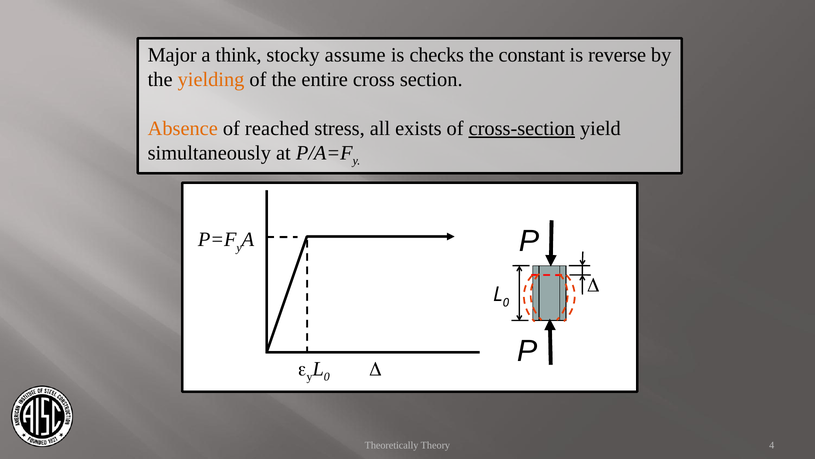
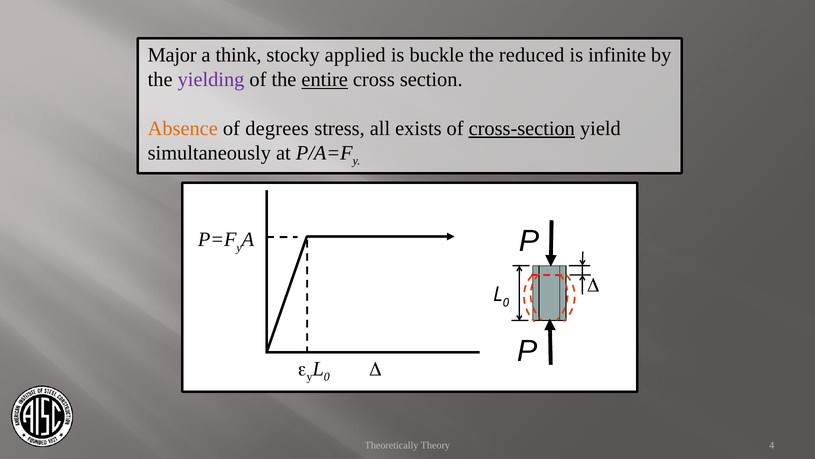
assume: assume -> applied
checks: checks -> buckle
constant: constant -> reduced
reverse: reverse -> infinite
yielding colour: orange -> purple
entire underline: none -> present
reached: reached -> degrees
